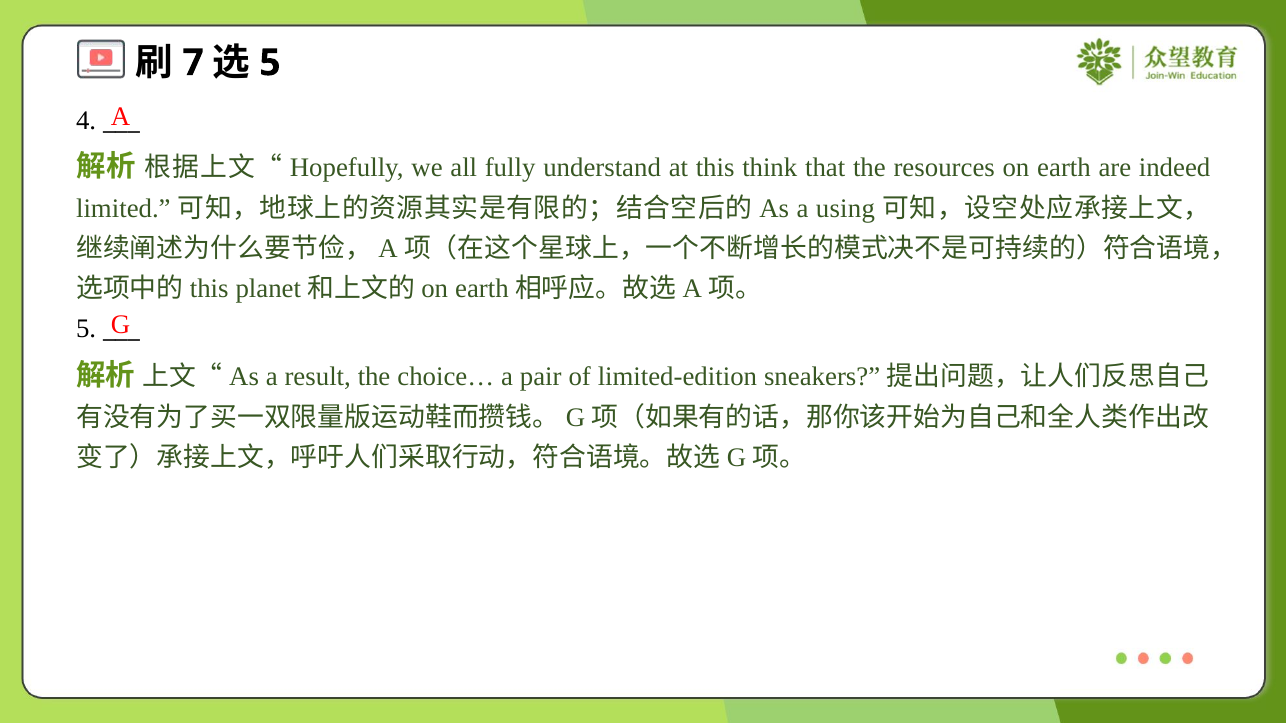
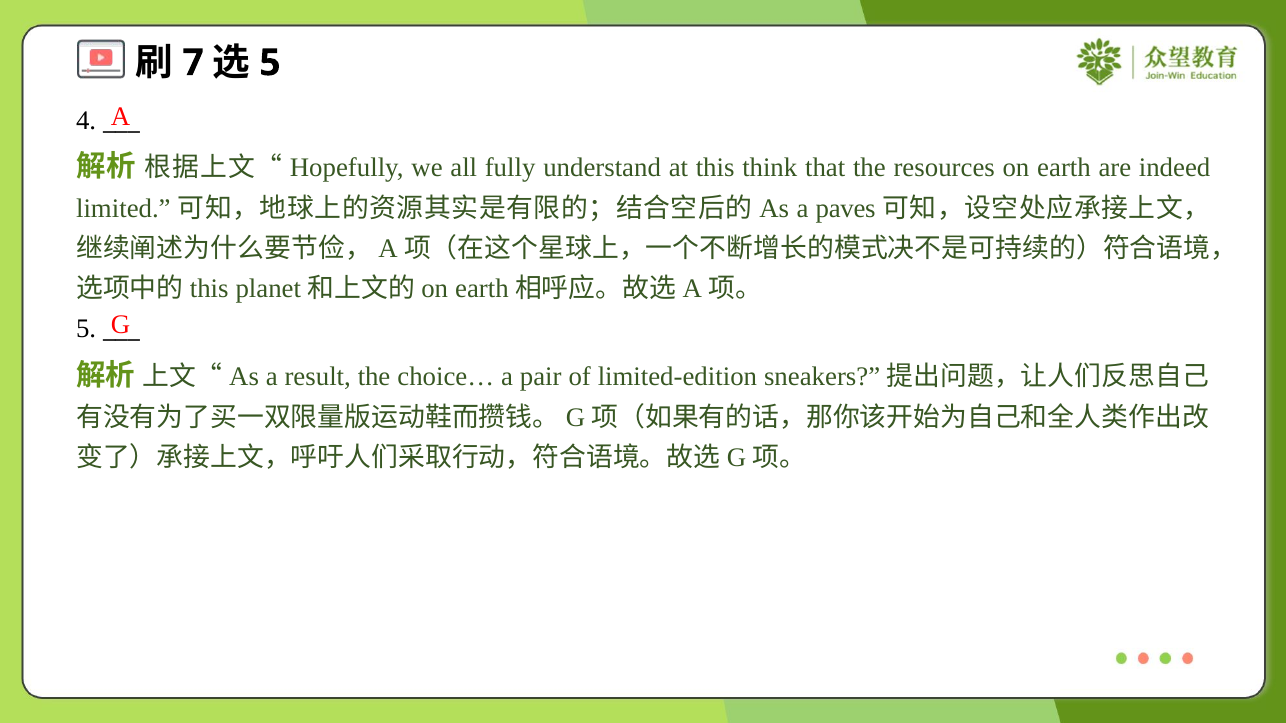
using: using -> paves
